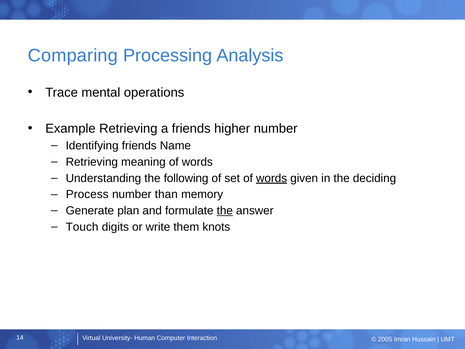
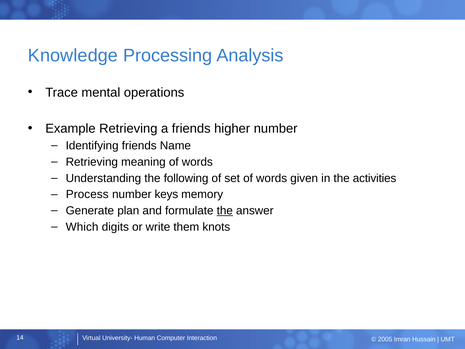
Comparing: Comparing -> Knowledge
words at (272, 178) underline: present -> none
deciding: deciding -> activities
than: than -> keys
Touch: Touch -> Which
